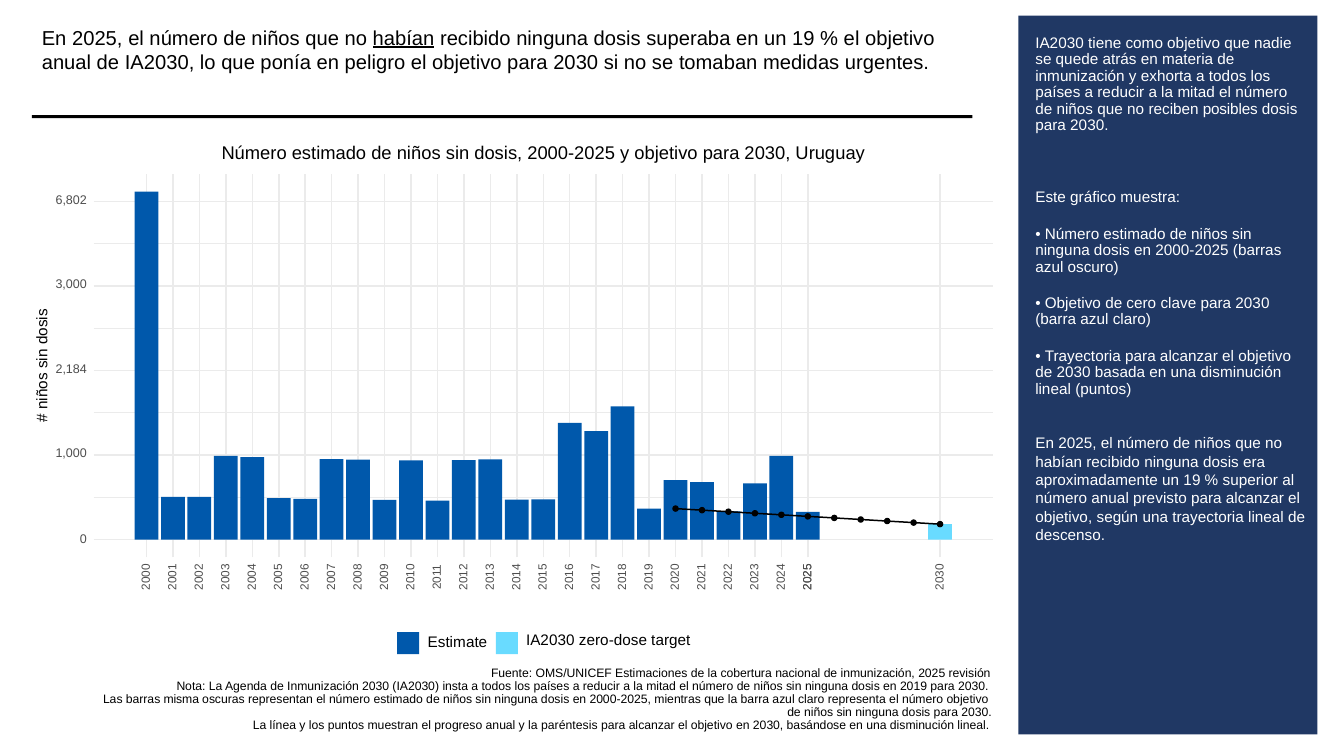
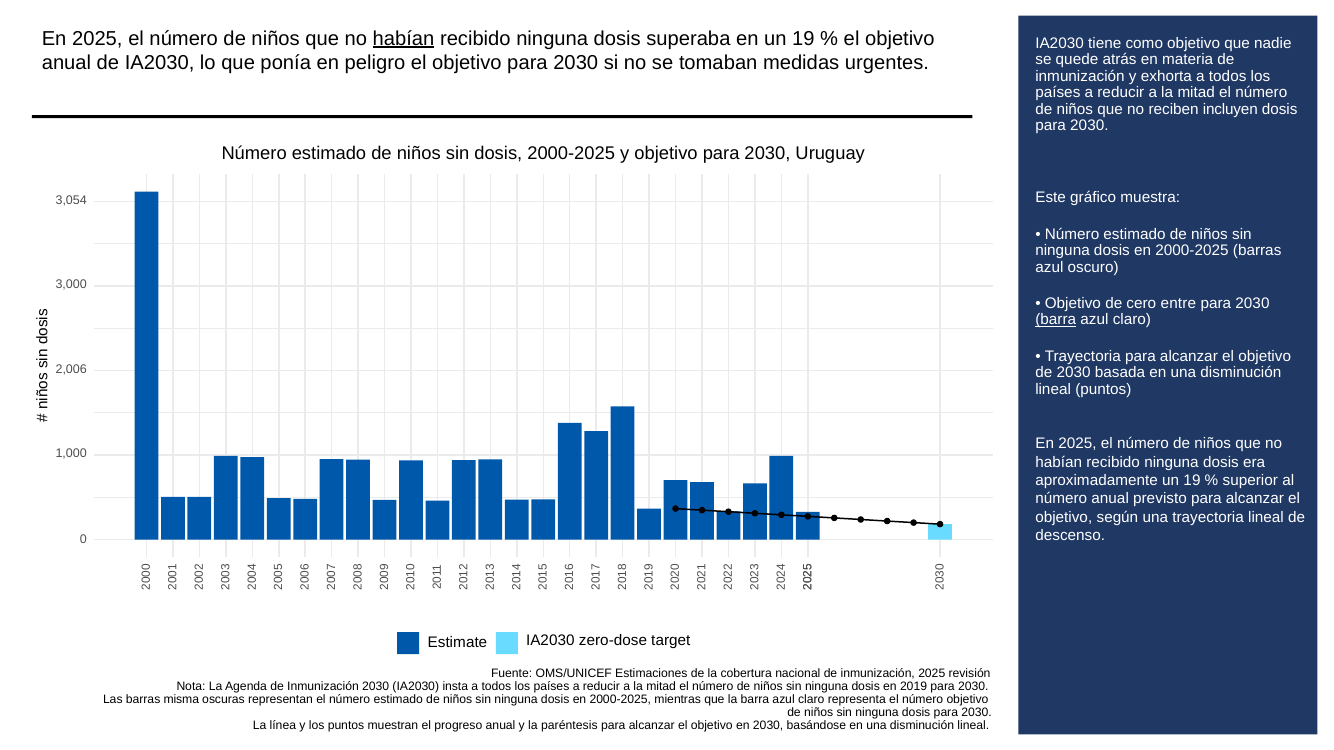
posibles: posibles -> incluyen
6,802: 6,802 -> 3,054
clave: clave -> entre
barra at (1056, 320) underline: none -> present
2,184: 2,184 -> 2,006
